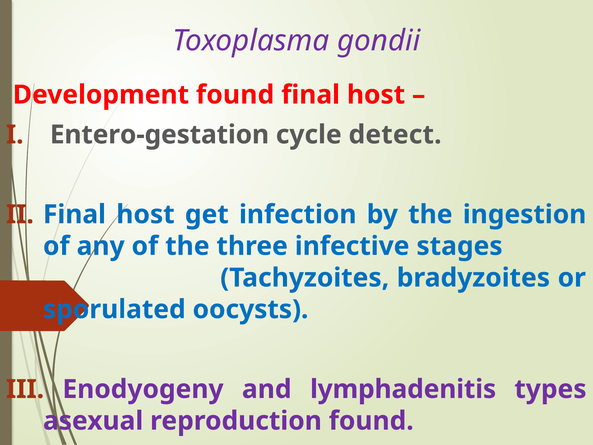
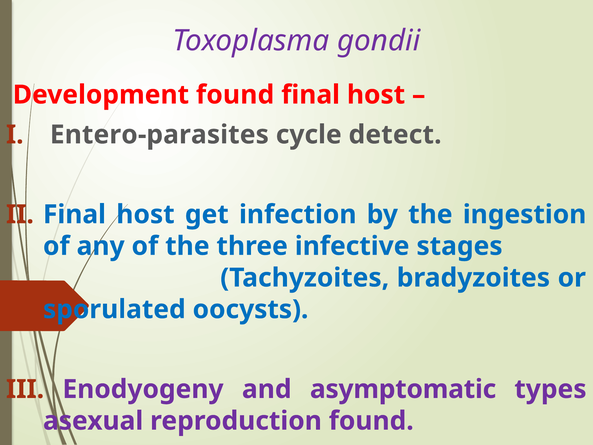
Entero-gestation: Entero-gestation -> Entero-parasites
lymphadenitis: lymphadenitis -> asymptomatic
